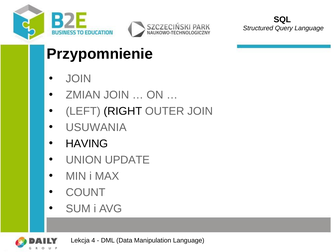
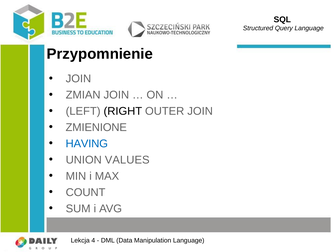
USUWANIA: USUWANIA -> ZMIENIONE
HAVING colour: black -> blue
UPDATE: UPDATE -> VALUES
